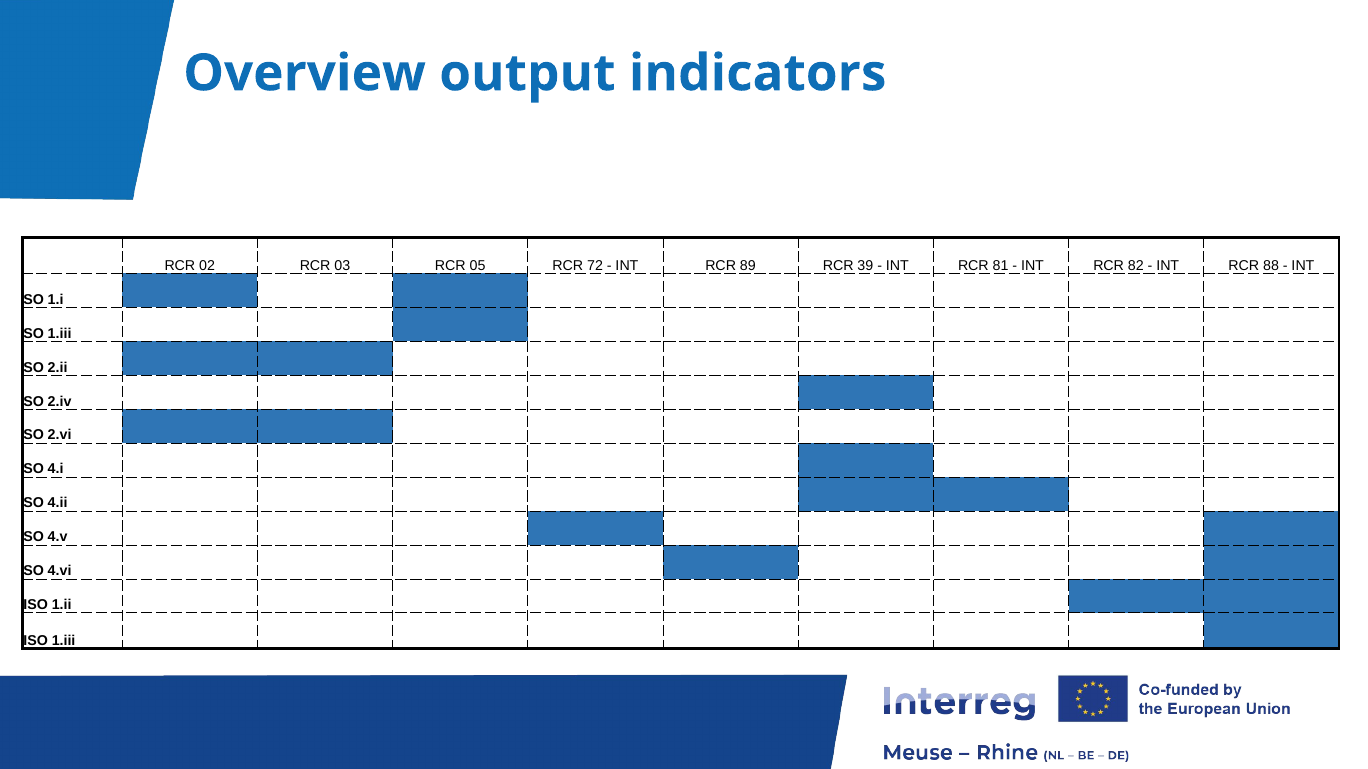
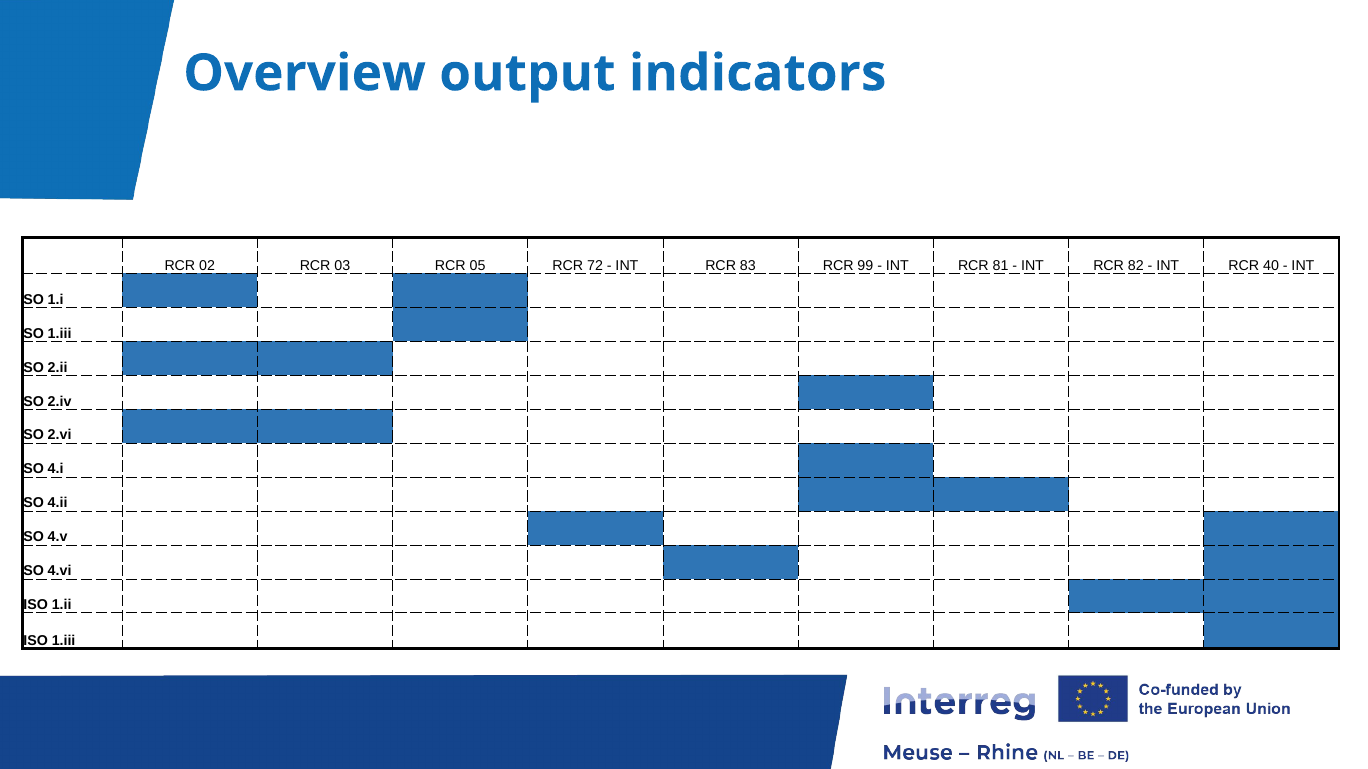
89: 89 -> 83
39: 39 -> 99
88: 88 -> 40
